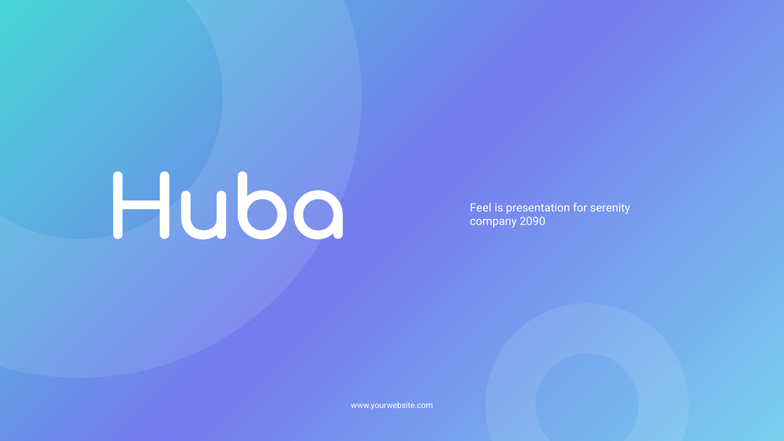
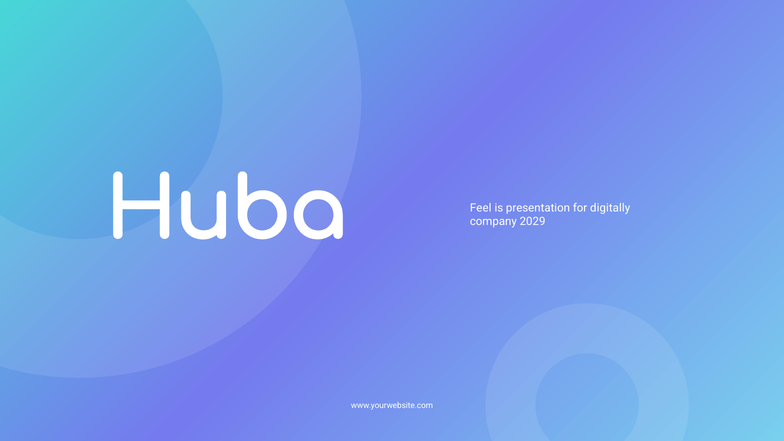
serenity: serenity -> digitally
2090: 2090 -> 2029
